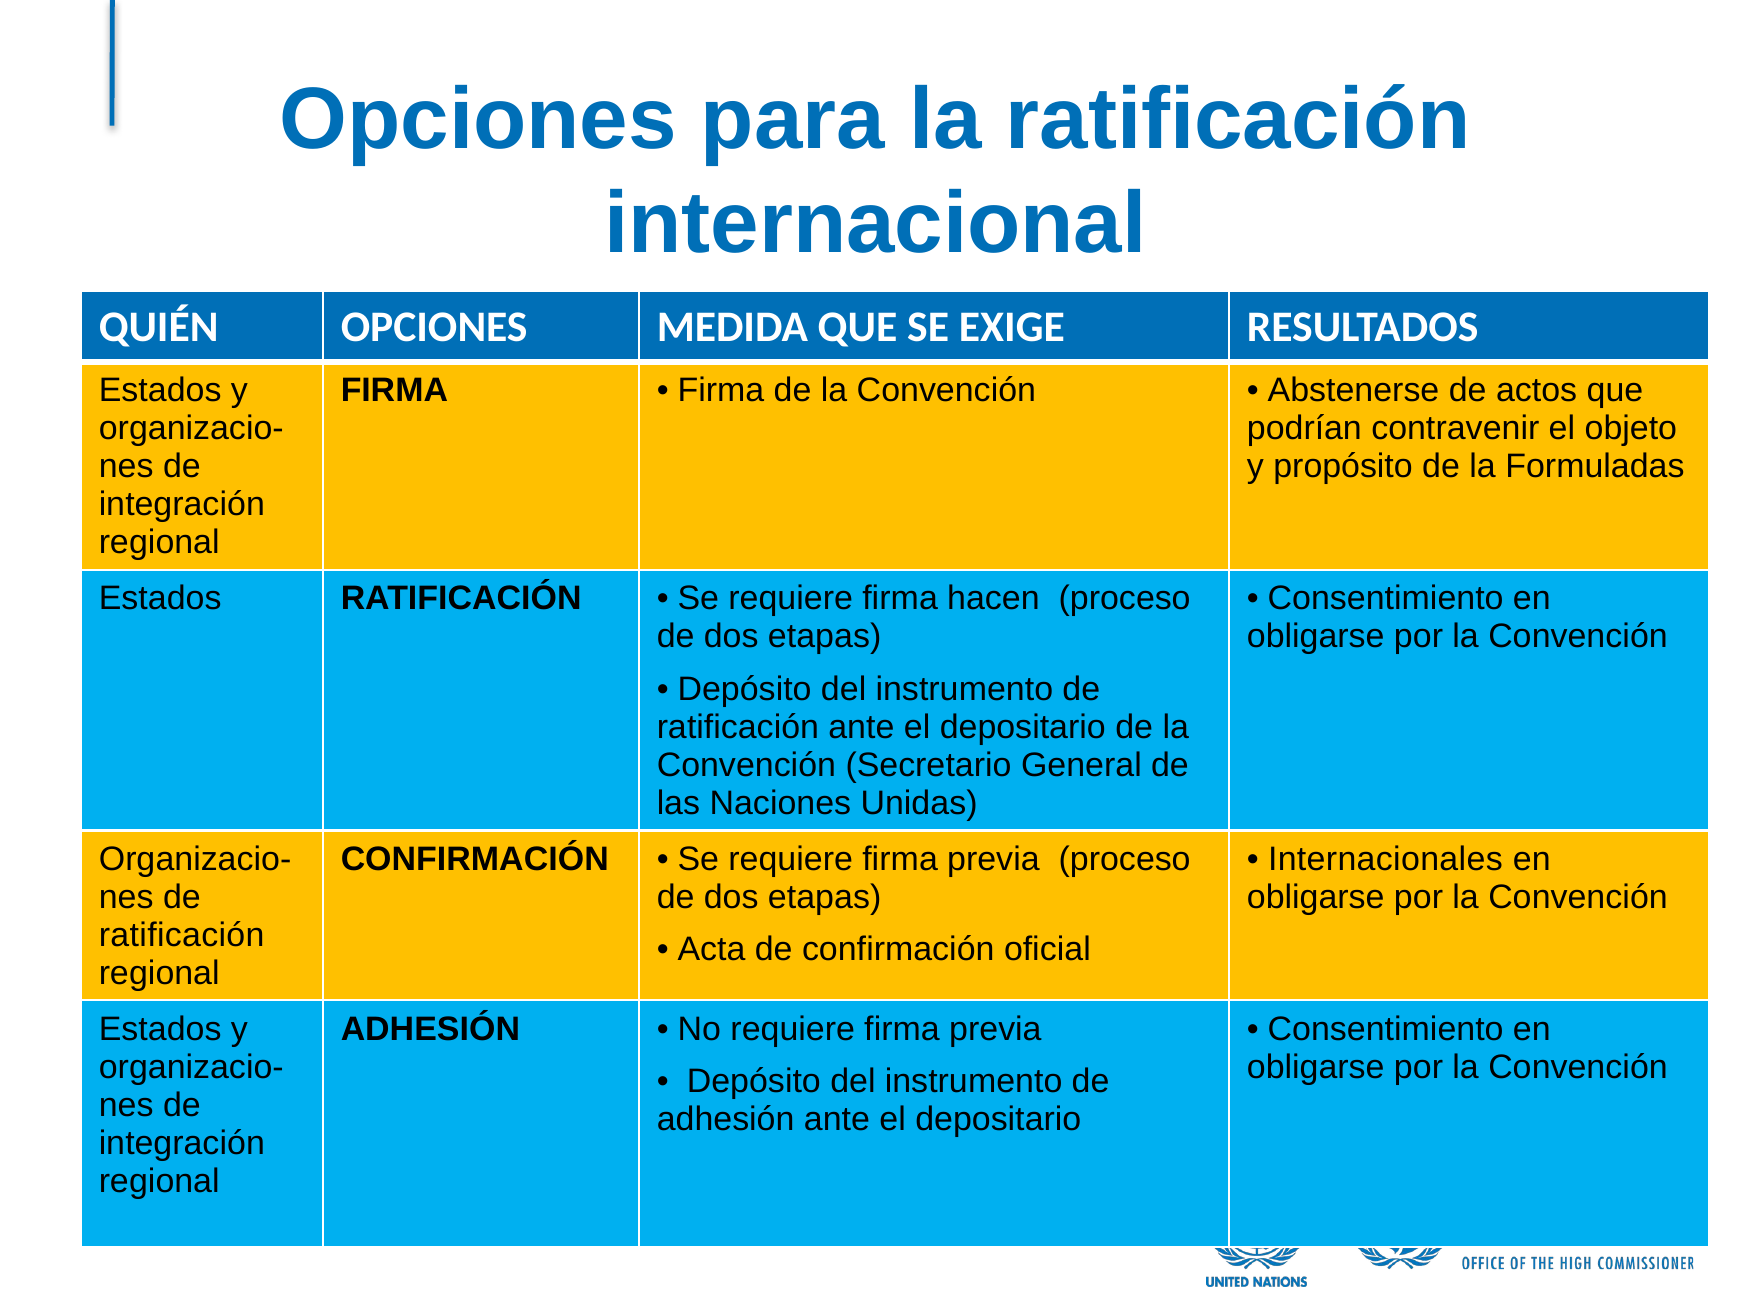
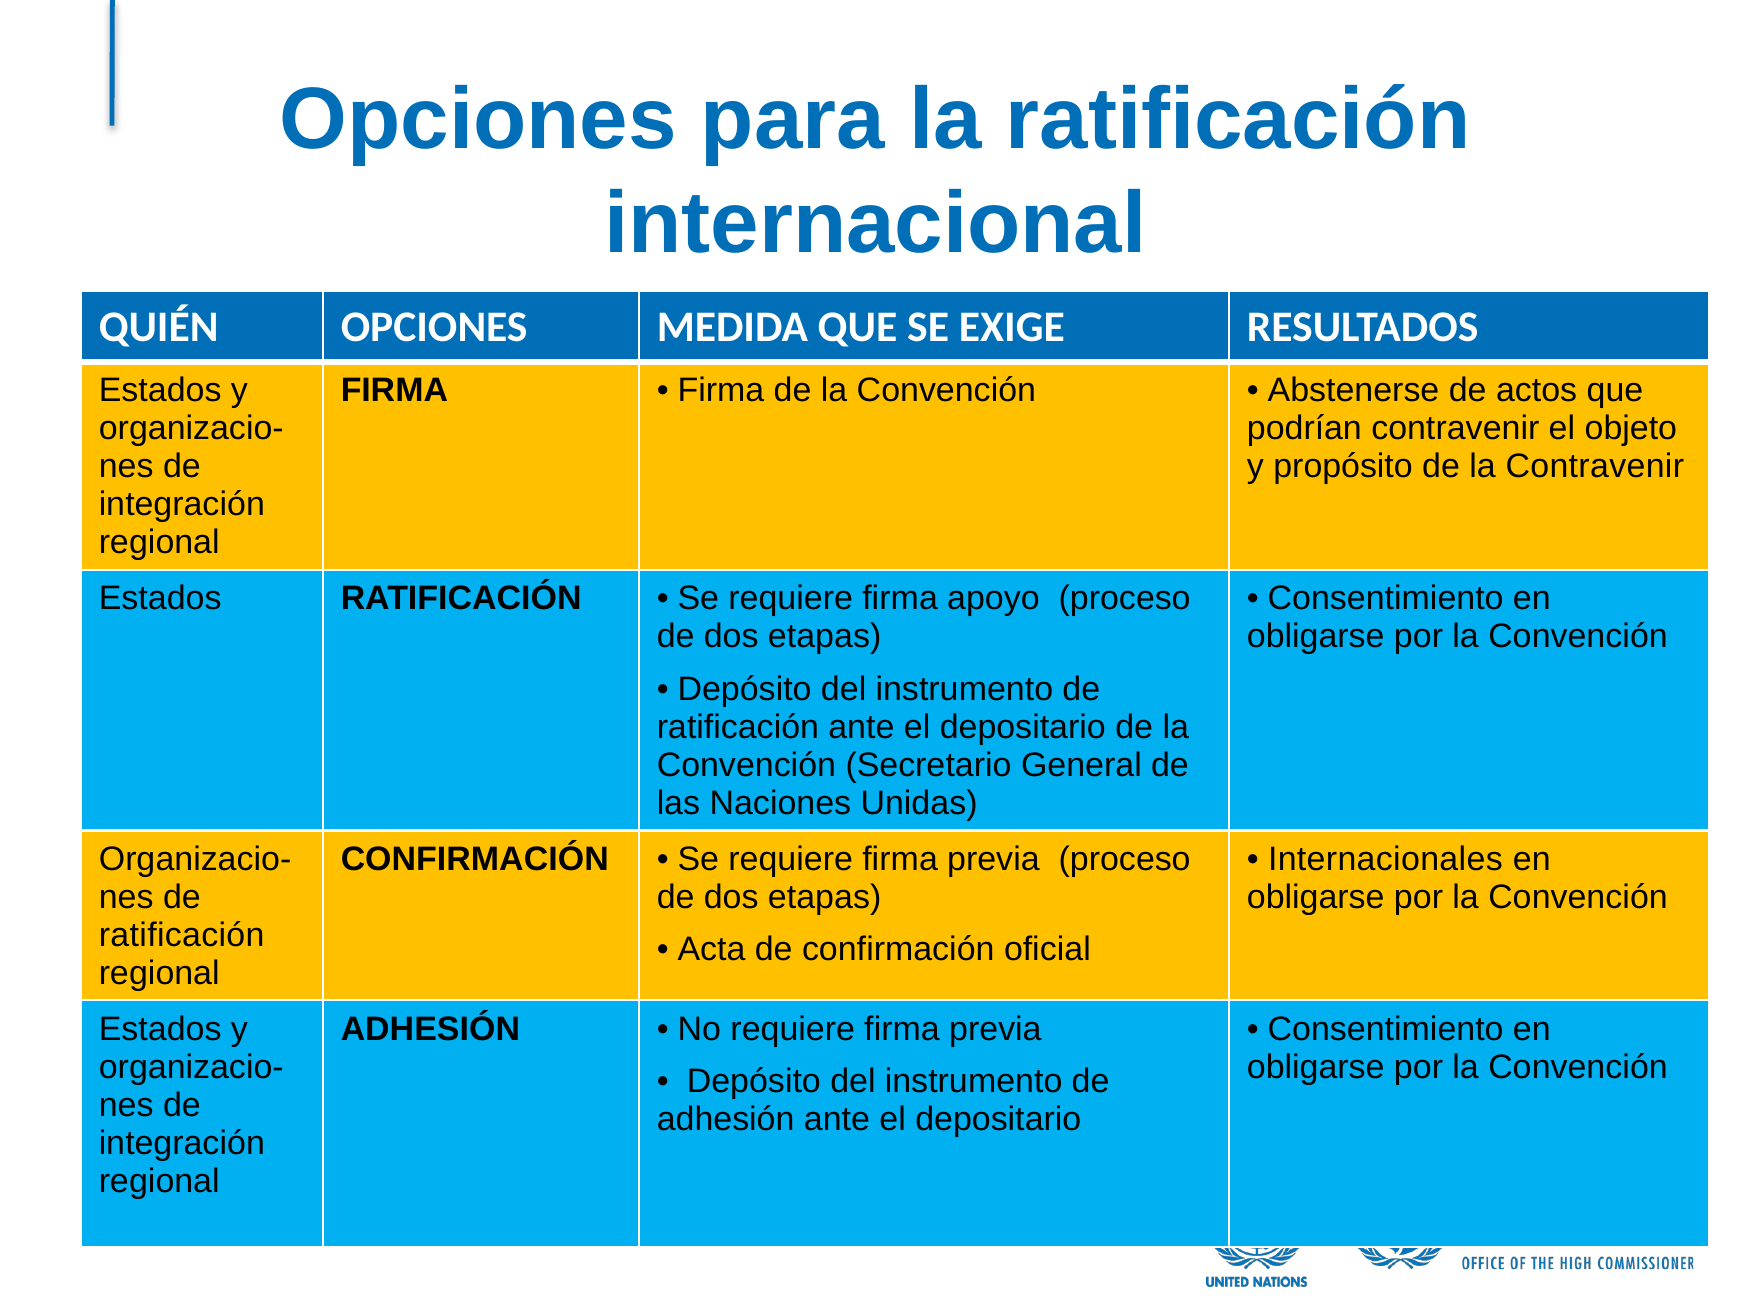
la Formuladas: Formuladas -> Contravenir
hacen: hacen -> apoyo
